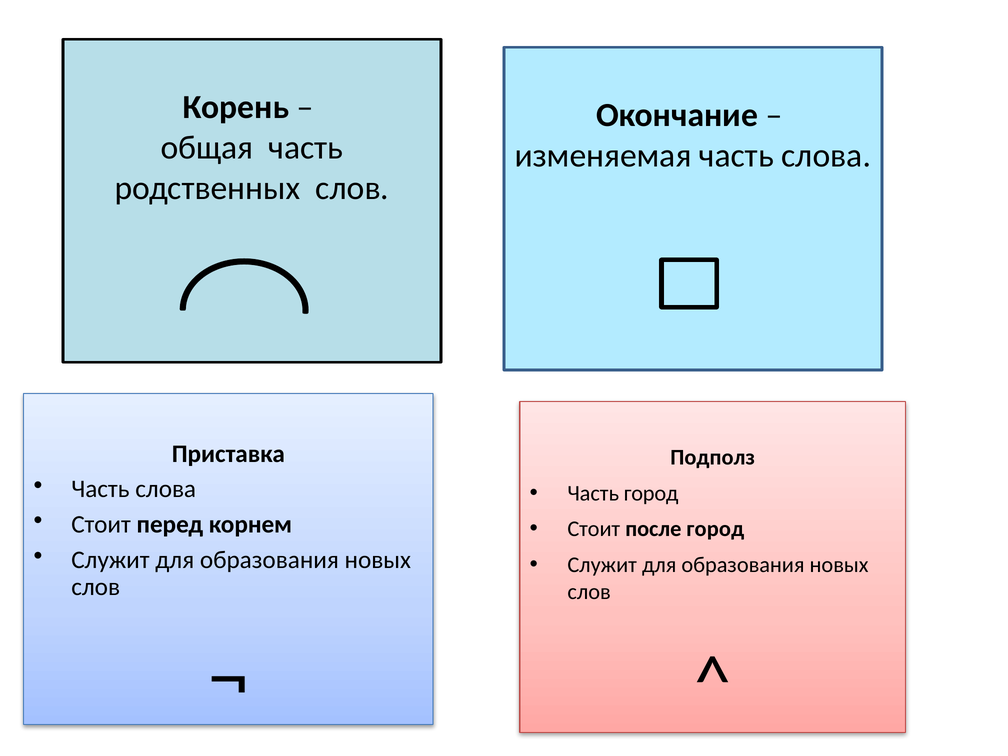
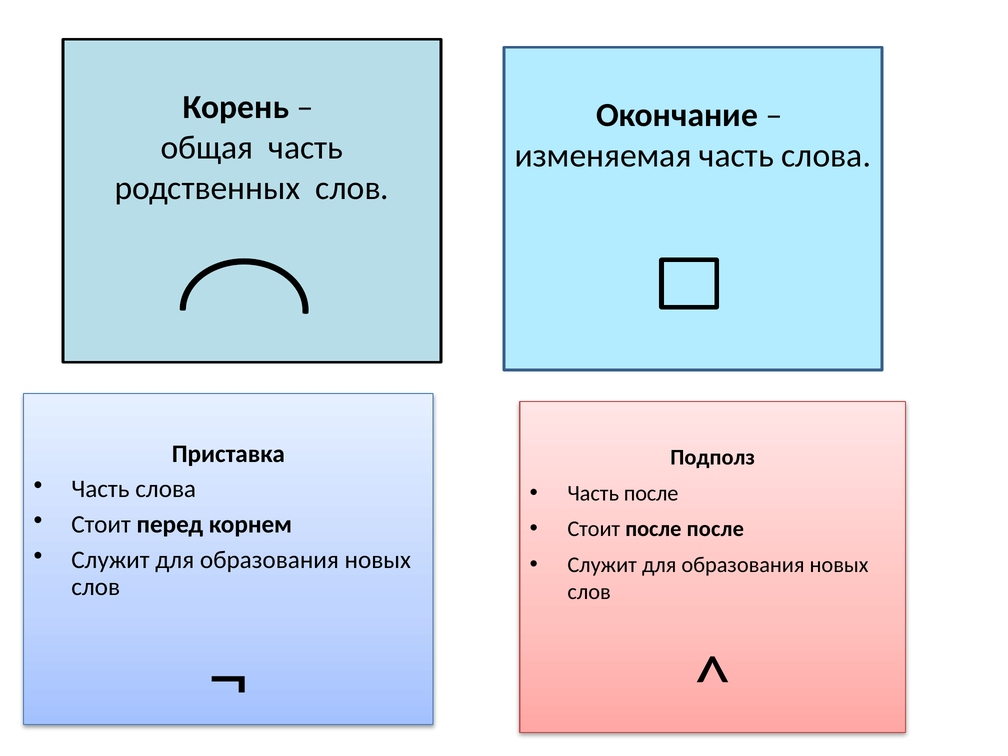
Часть город: город -> после
после город: город -> после
